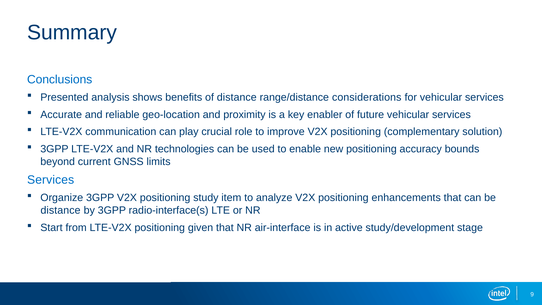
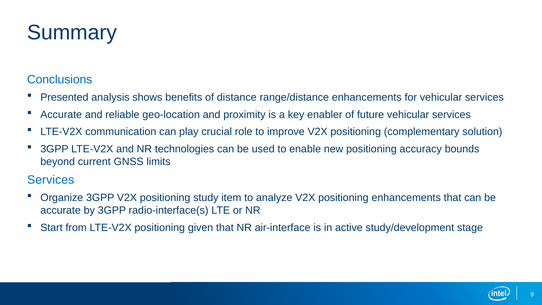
range/distance considerations: considerations -> enhancements
distance at (61, 210): distance -> accurate
